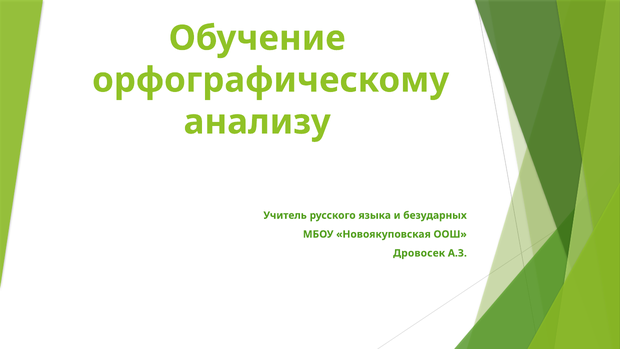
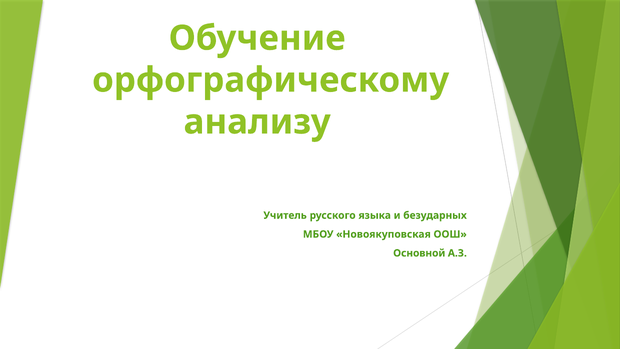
Дровосек: Дровосек -> Основной
